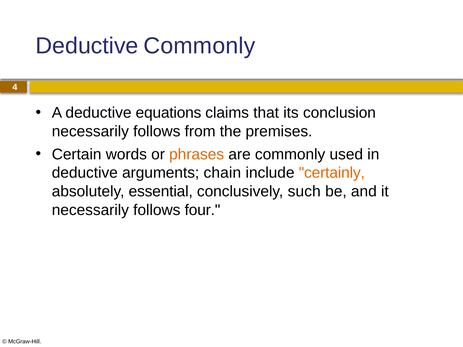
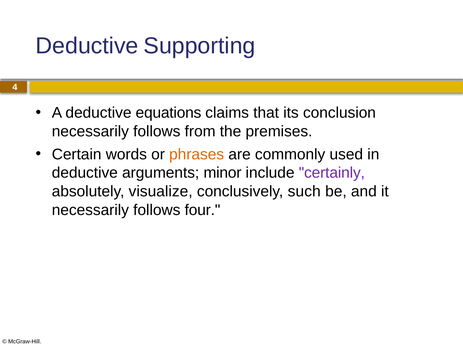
Deductive Commonly: Commonly -> Supporting
chain: chain -> minor
certainly colour: orange -> purple
essential: essential -> visualize
